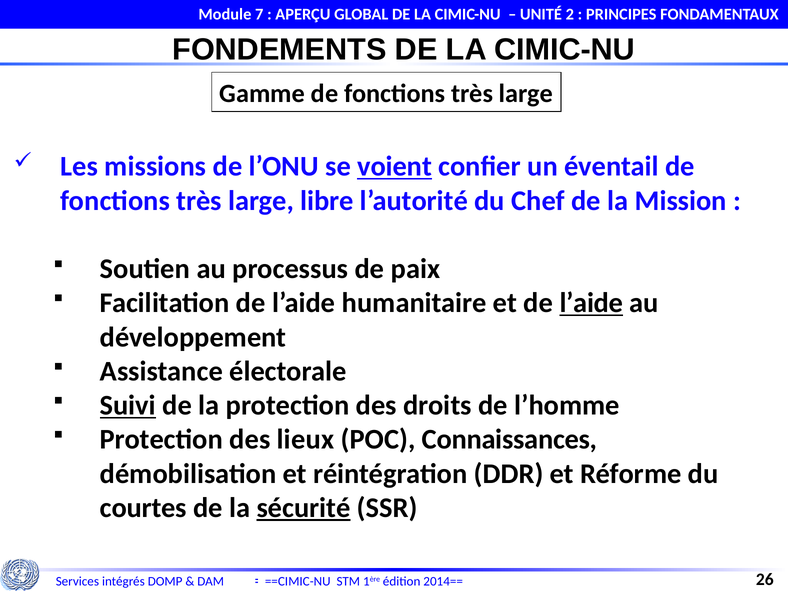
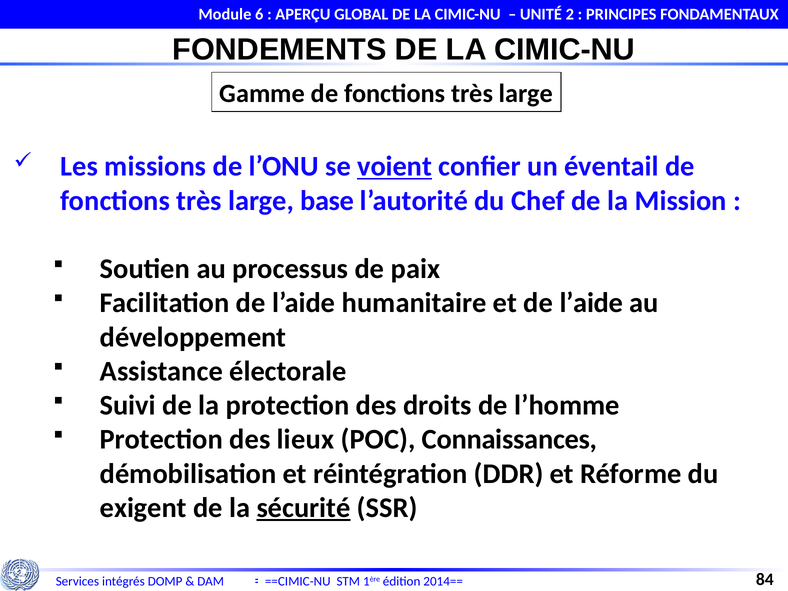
7: 7 -> 6
libre: libre -> base
l’aide at (591, 303) underline: present -> none
Suivi underline: present -> none
courtes: courtes -> exigent
26: 26 -> 84
